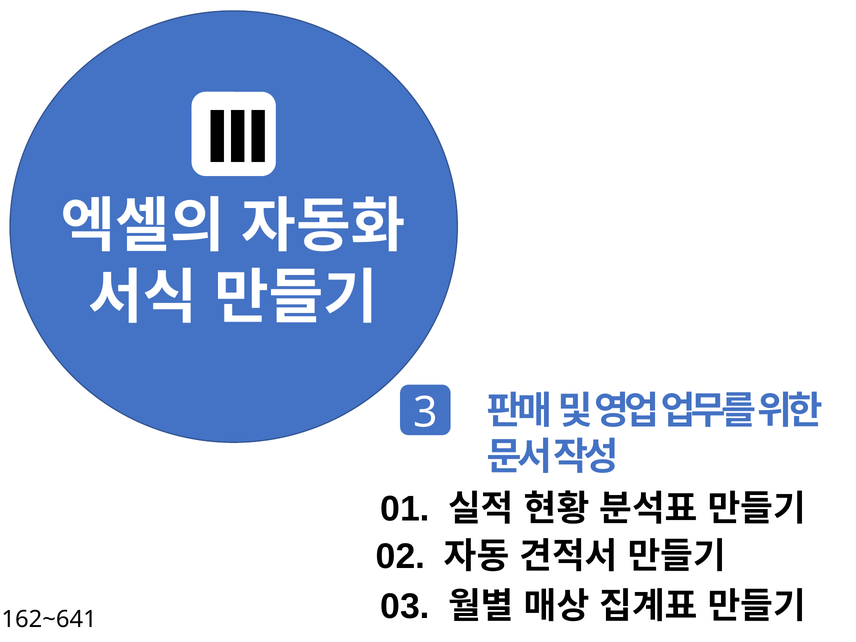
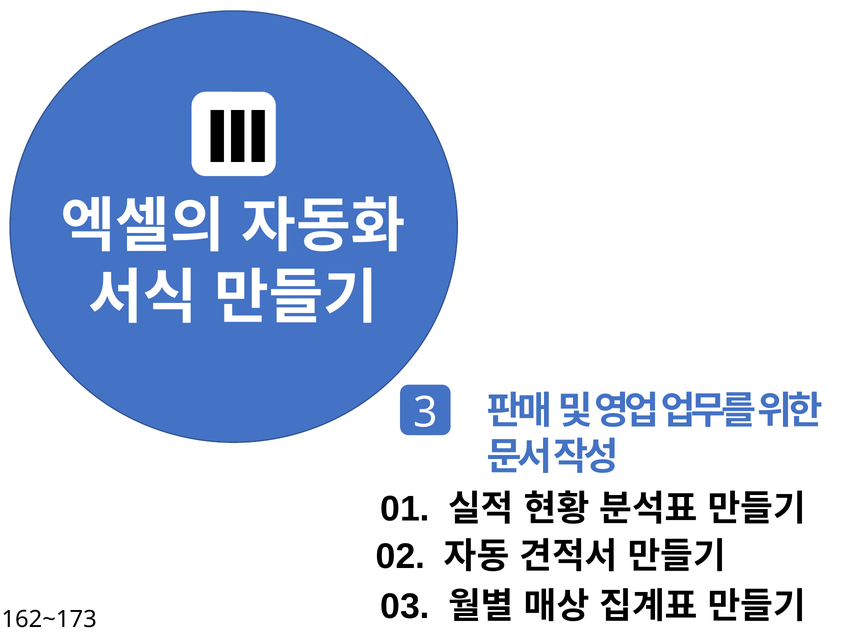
162~641: 162~641 -> 162~173
